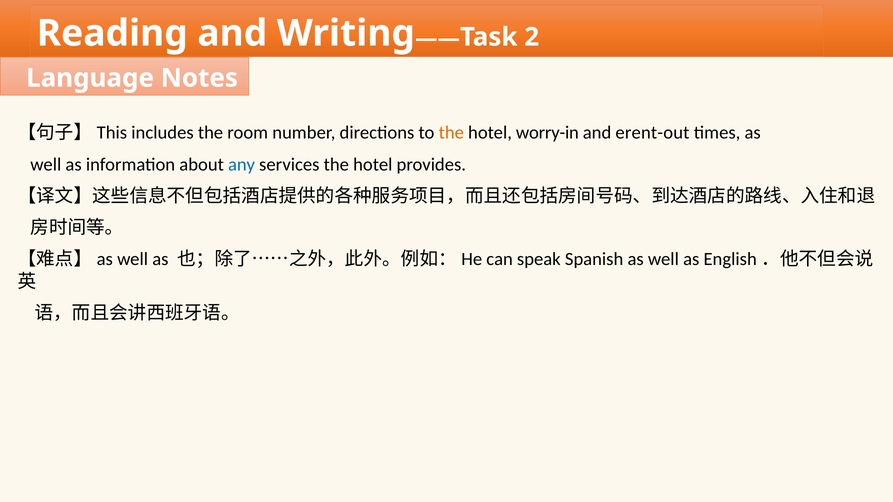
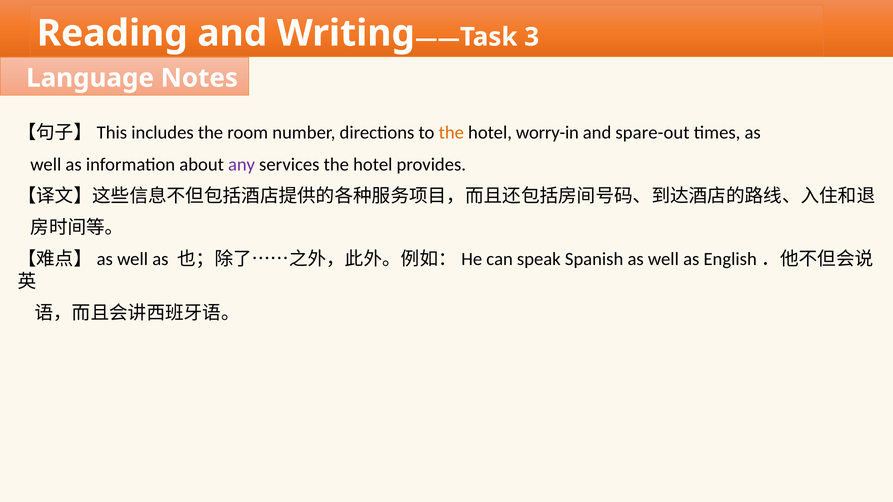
2: 2 -> 3
erent-out: erent-out -> spare-out
any colour: blue -> purple
